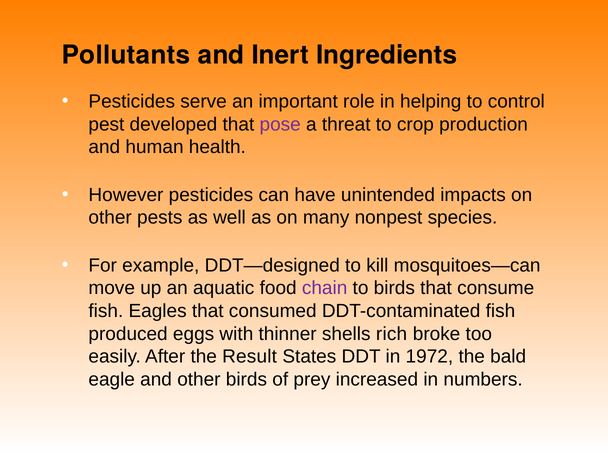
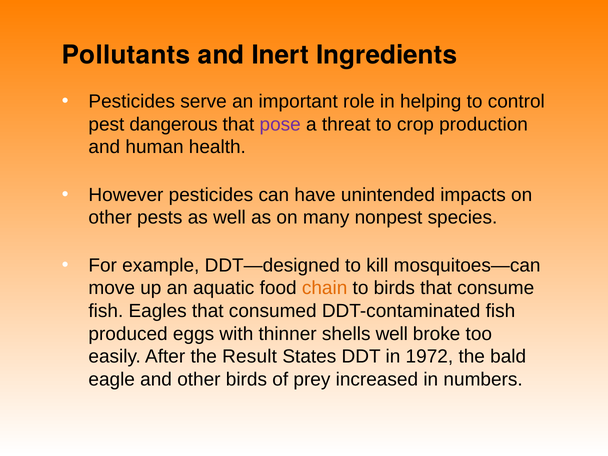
developed: developed -> dangerous
chain colour: purple -> orange
shells rich: rich -> well
